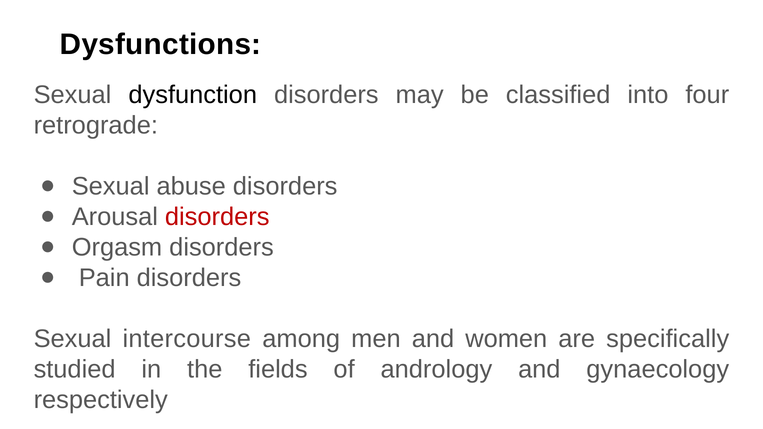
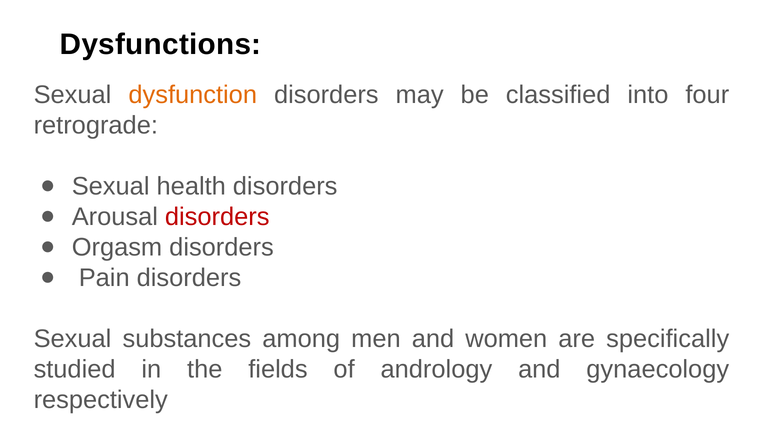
dysfunction colour: black -> orange
abuse: abuse -> health
intercourse: intercourse -> substances
